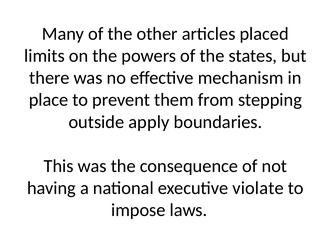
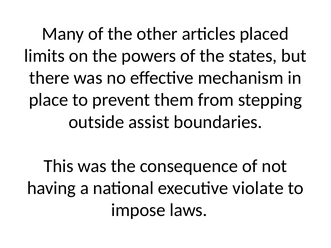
apply: apply -> assist
